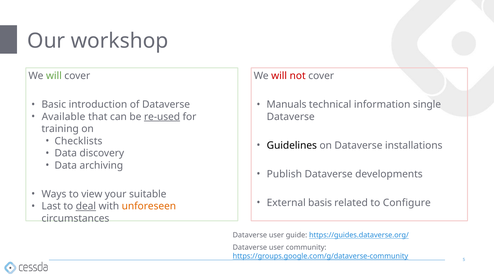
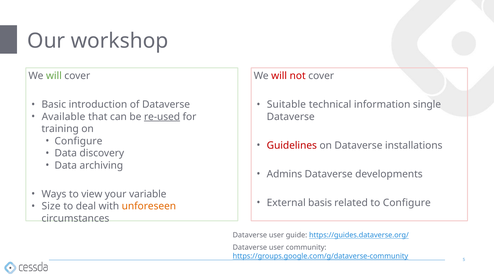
Manuals: Manuals -> Suitable
Checklists at (78, 141): Checklists -> Configure
Guidelines colour: black -> red
Publish: Publish -> Admins
suitable: suitable -> variable
Last: Last -> Size
deal underline: present -> none
